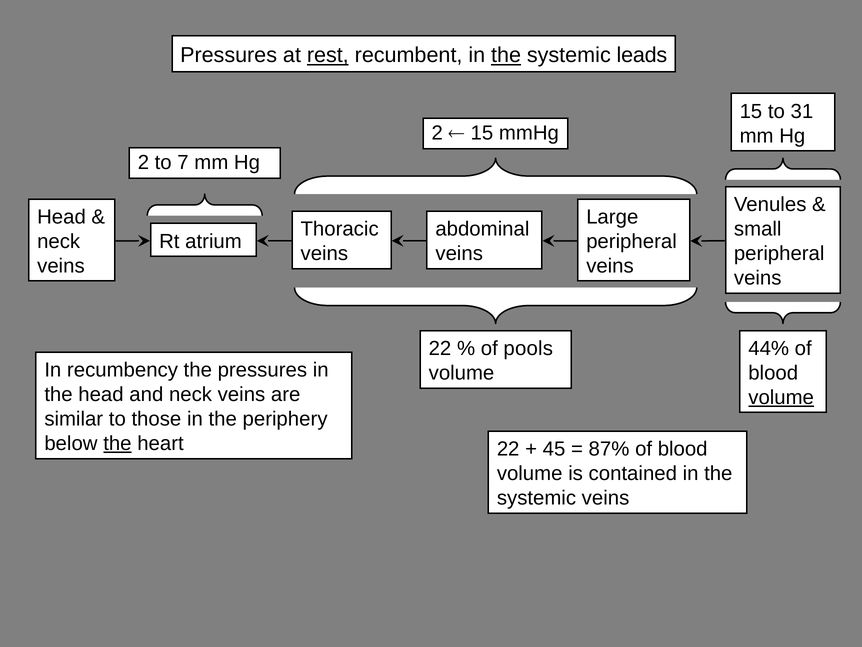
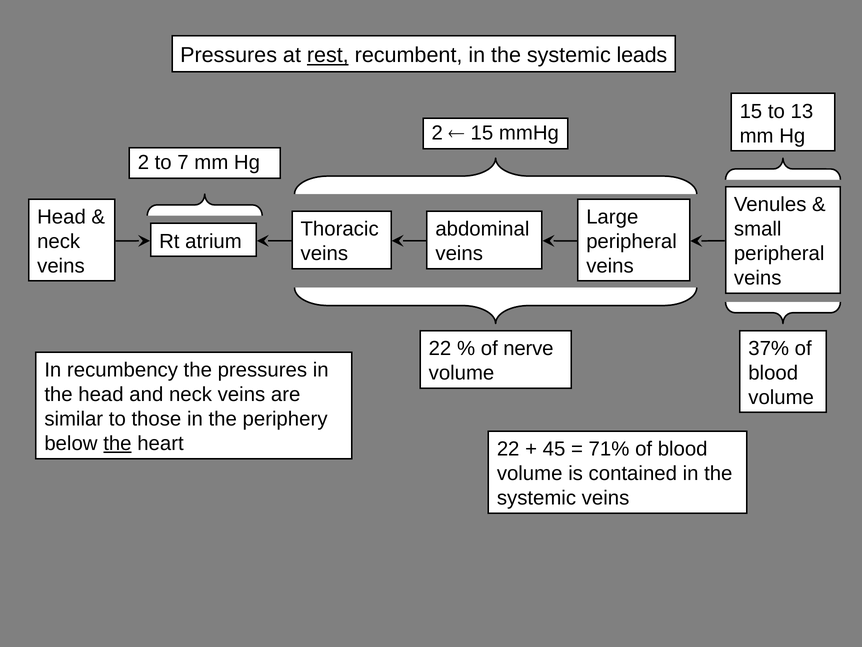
the at (506, 55) underline: present -> none
31: 31 -> 13
pools: pools -> nerve
44%: 44% -> 37%
volume at (781, 397) underline: present -> none
87%: 87% -> 71%
